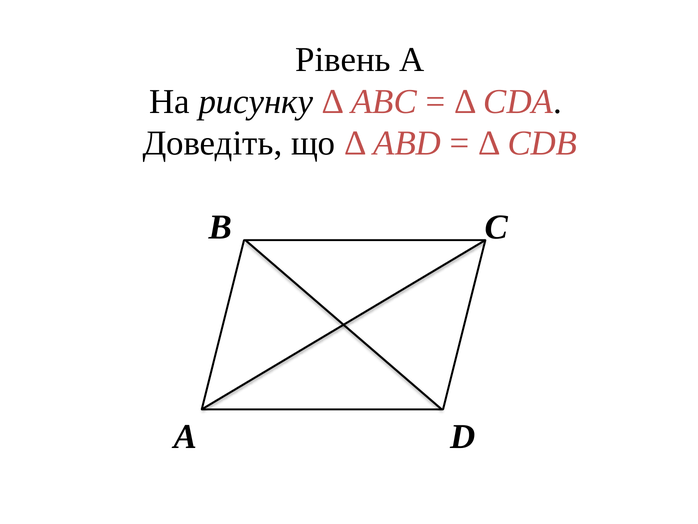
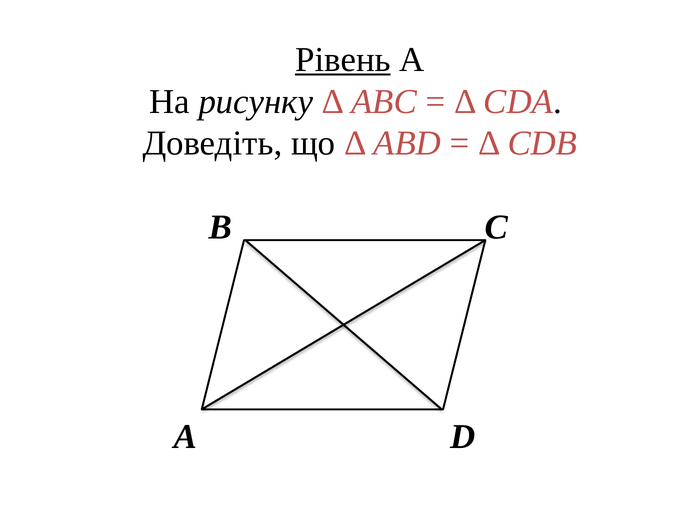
Рівень underline: none -> present
